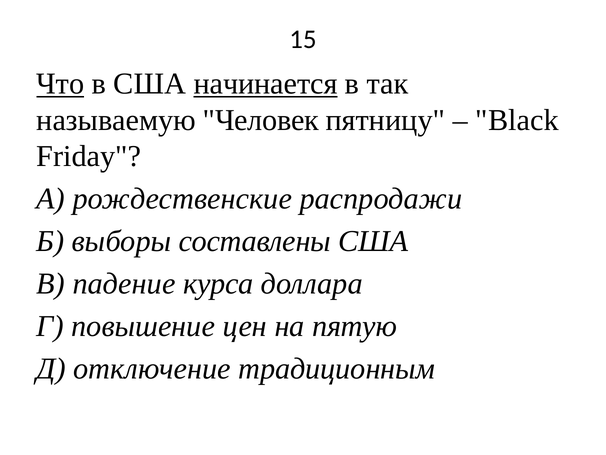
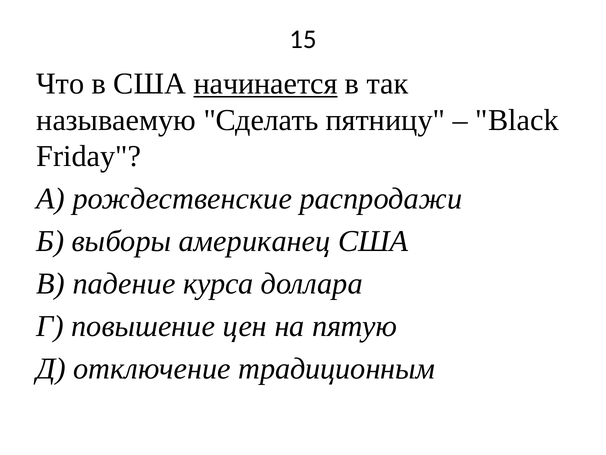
Что underline: present -> none
Человек: Человек -> Сделать
составлены: составлены -> американец
